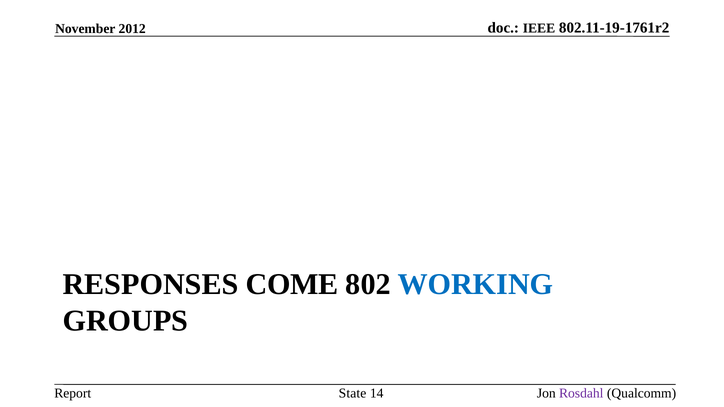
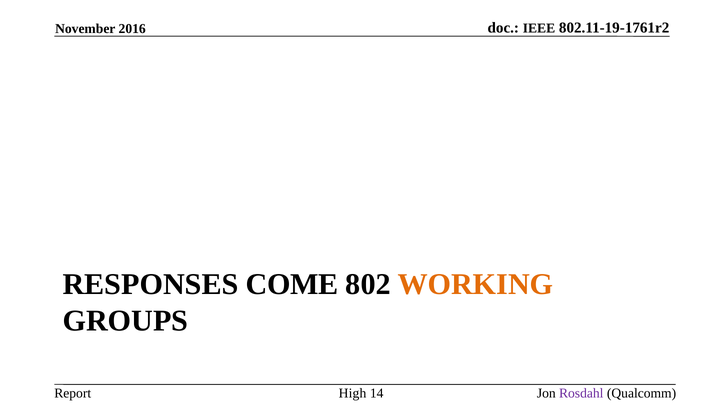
2012: 2012 -> 2016
WORKING colour: blue -> orange
State: State -> High
